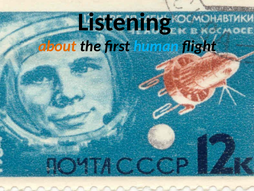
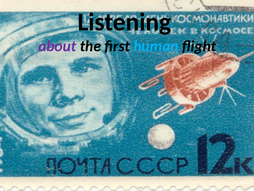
about colour: orange -> purple
